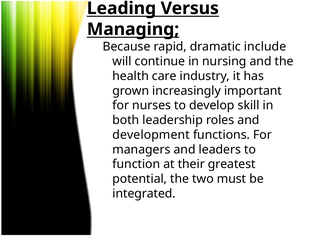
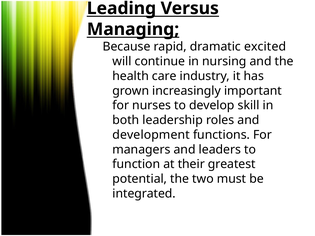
include: include -> excited
